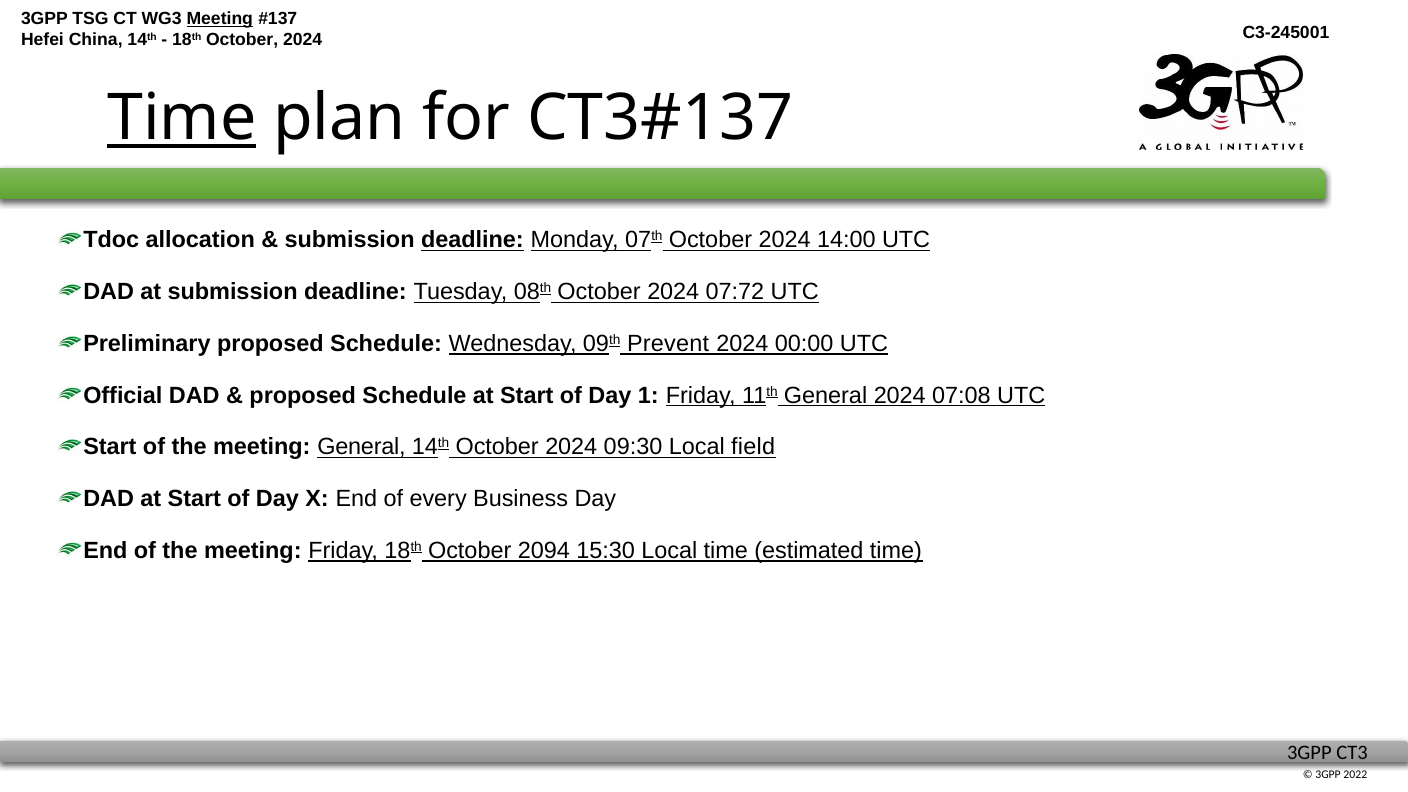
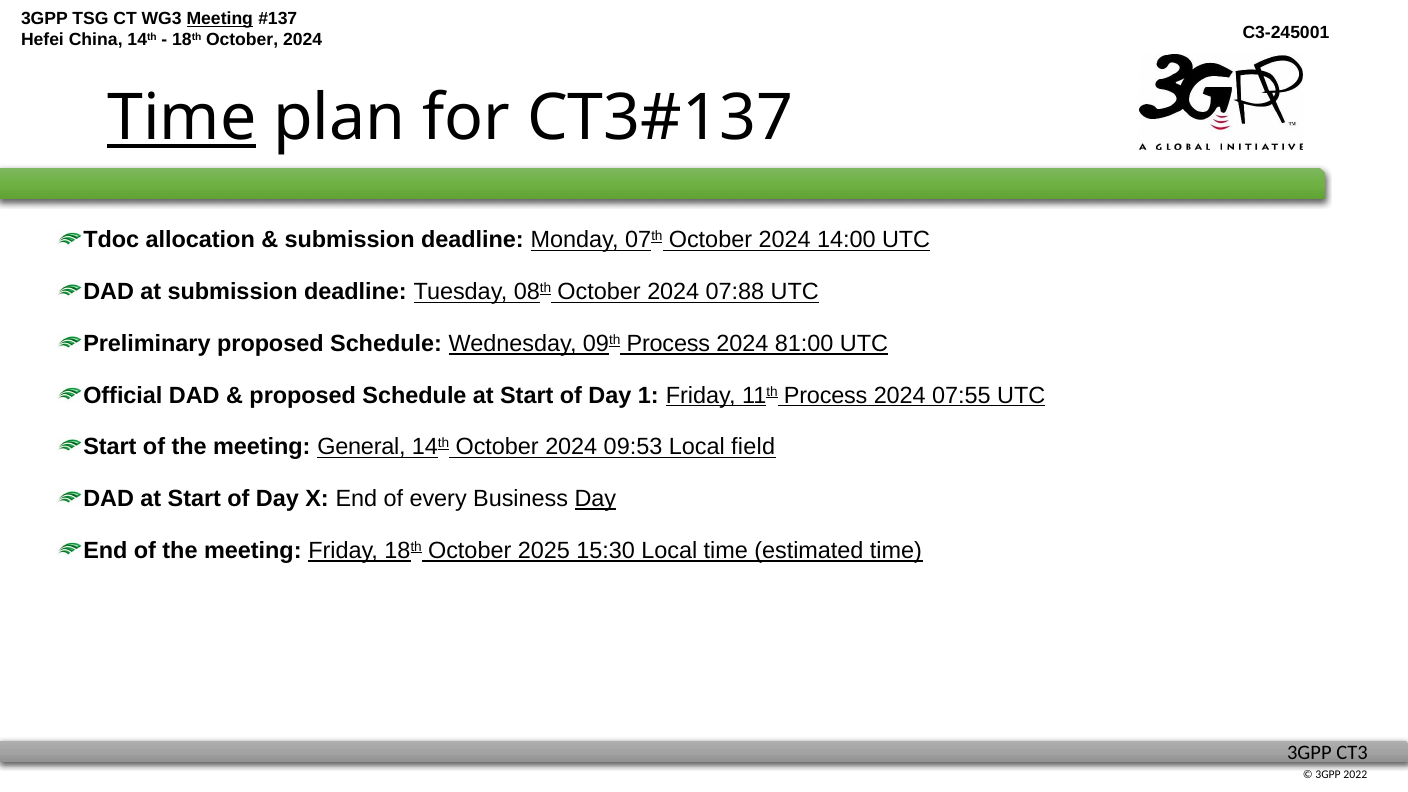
deadline at (472, 240) underline: present -> none
07:72: 07:72 -> 07:88
09th Prevent: Prevent -> Process
00:00: 00:00 -> 81:00
11th General: General -> Process
07:08: 07:08 -> 07:55
09:30: 09:30 -> 09:53
Day at (595, 499) underline: none -> present
2094: 2094 -> 2025
